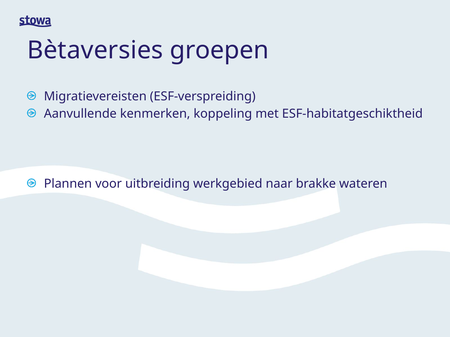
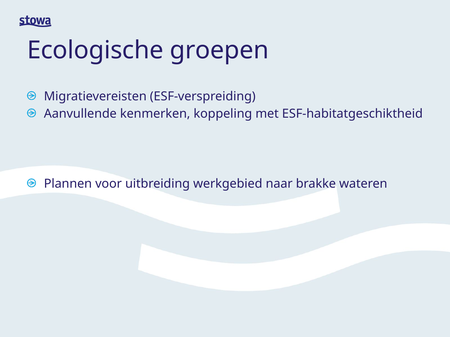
Bètaversies: Bètaversies -> Ecologische
